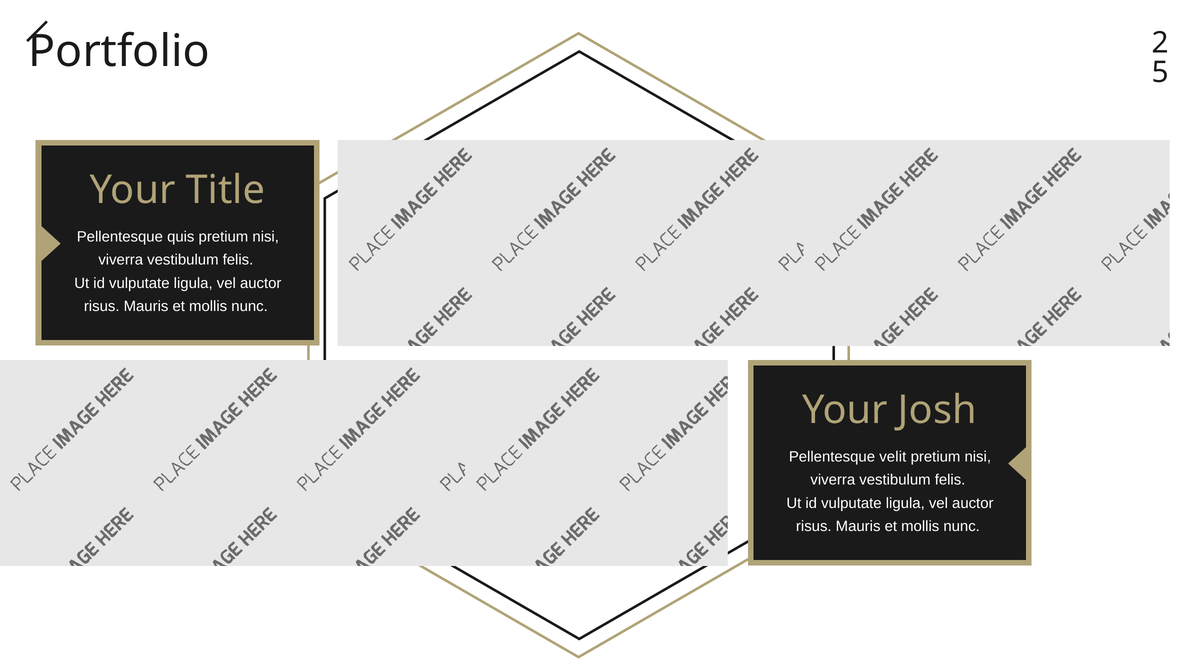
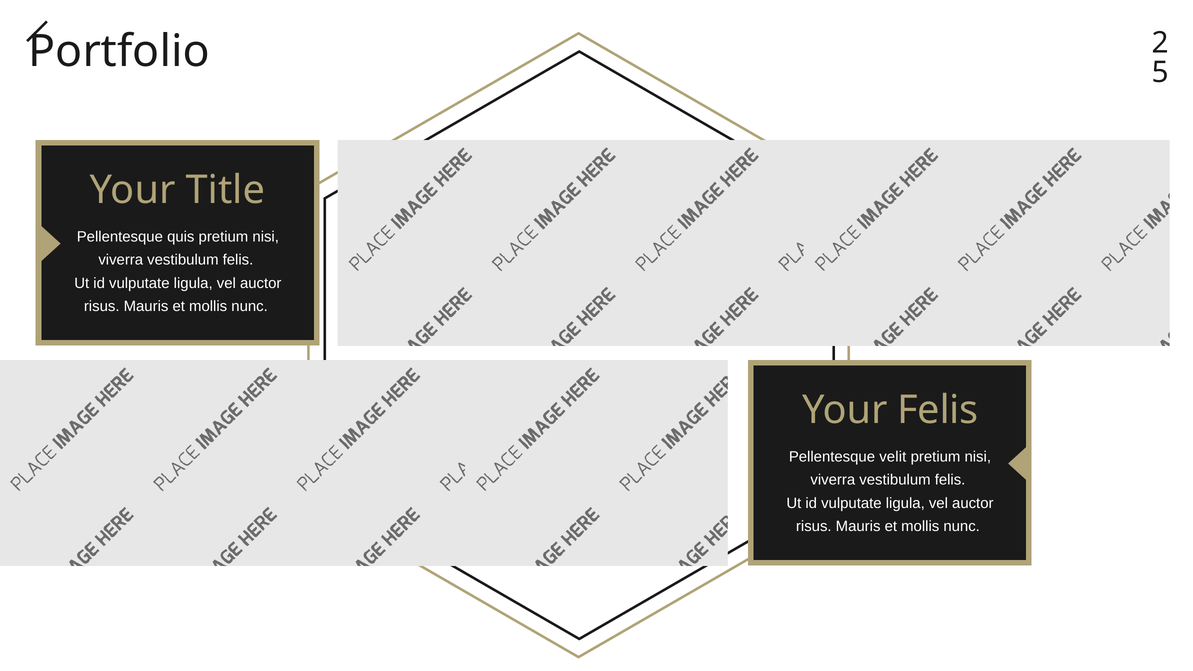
Your Josh: Josh -> Felis
